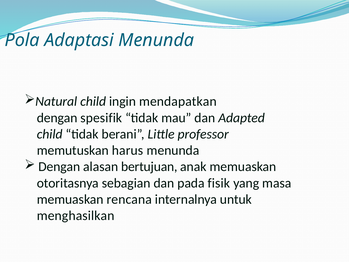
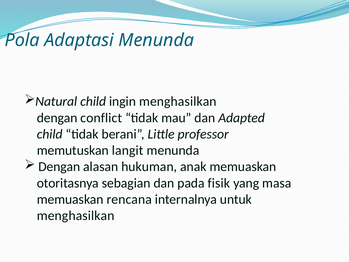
ingin mendapatkan: mendapatkan -> menghasilkan
spesifik: spesifik -> conflict
harus: harus -> langit
bertujuan: bertujuan -> hukuman
